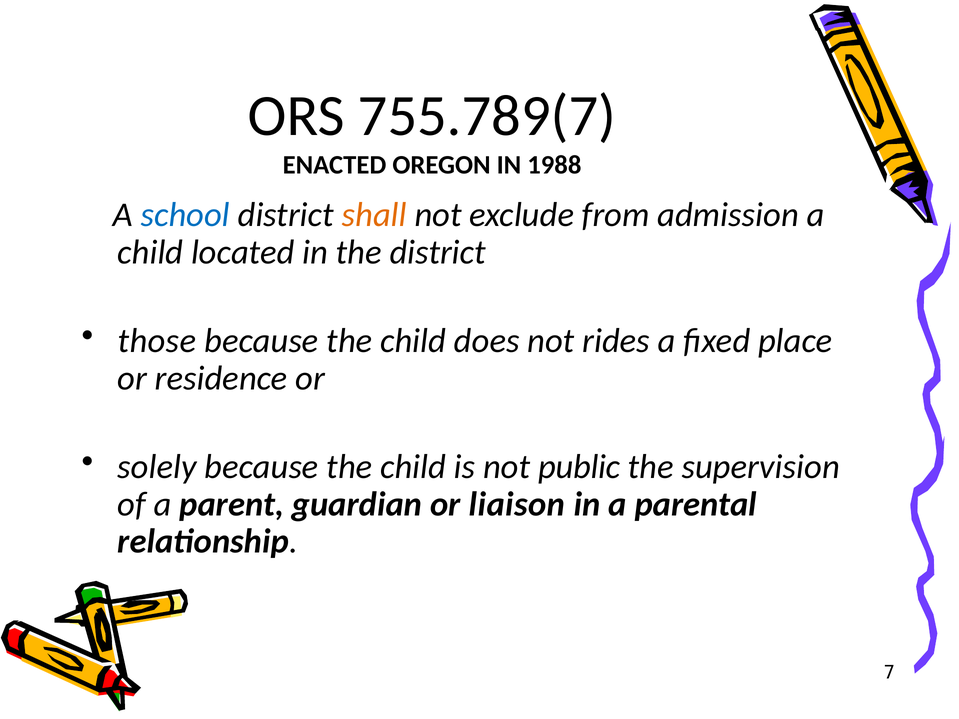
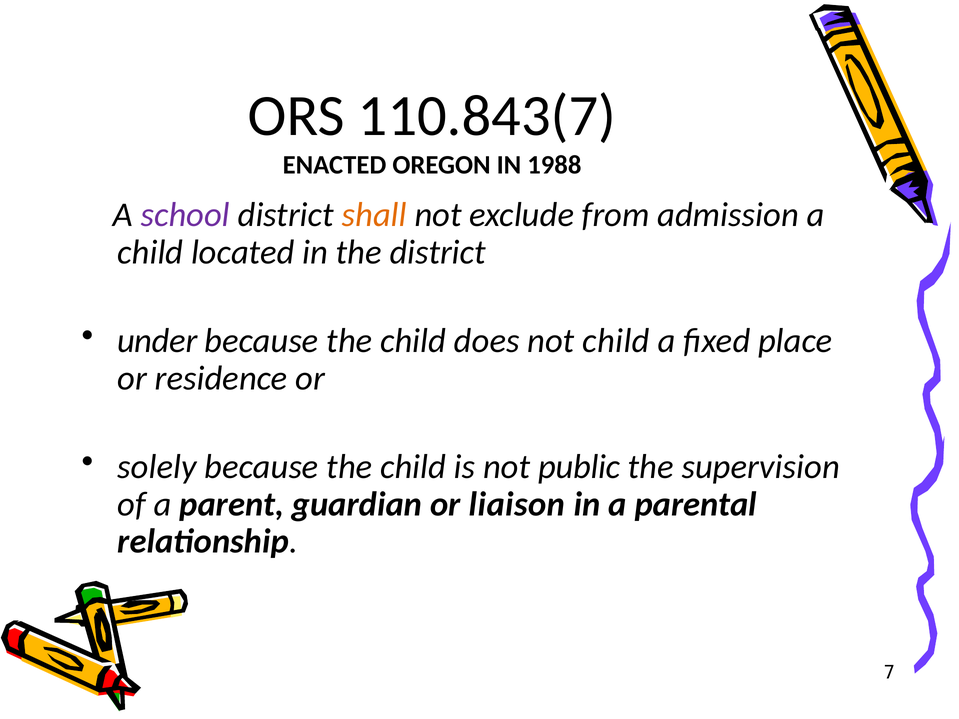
755.789(7: 755.789(7 -> 110.843(7
school colour: blue -> purple
those: those -> under
not rides: rides -> child
